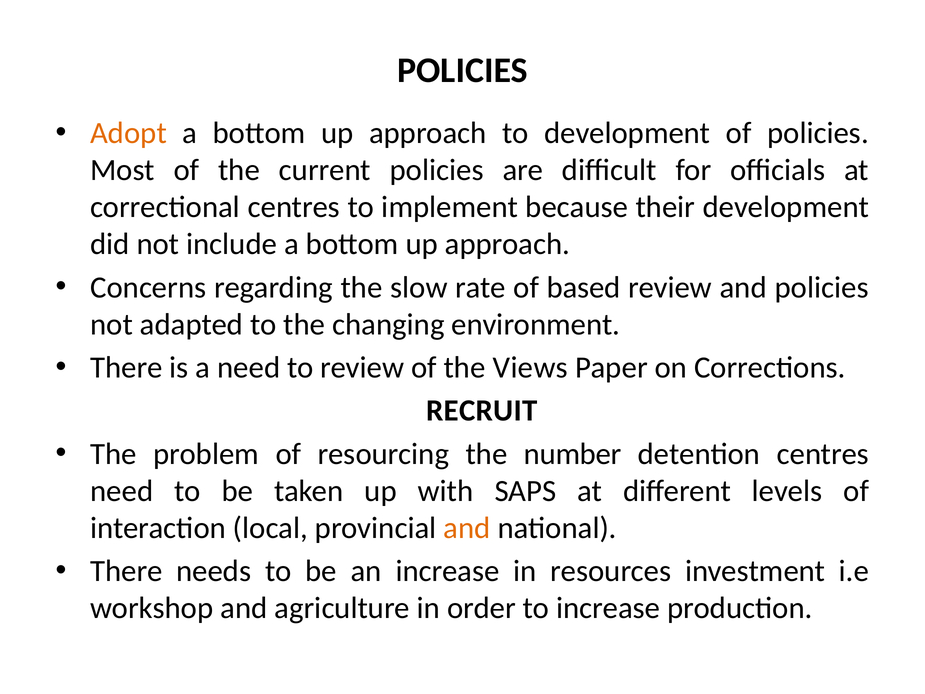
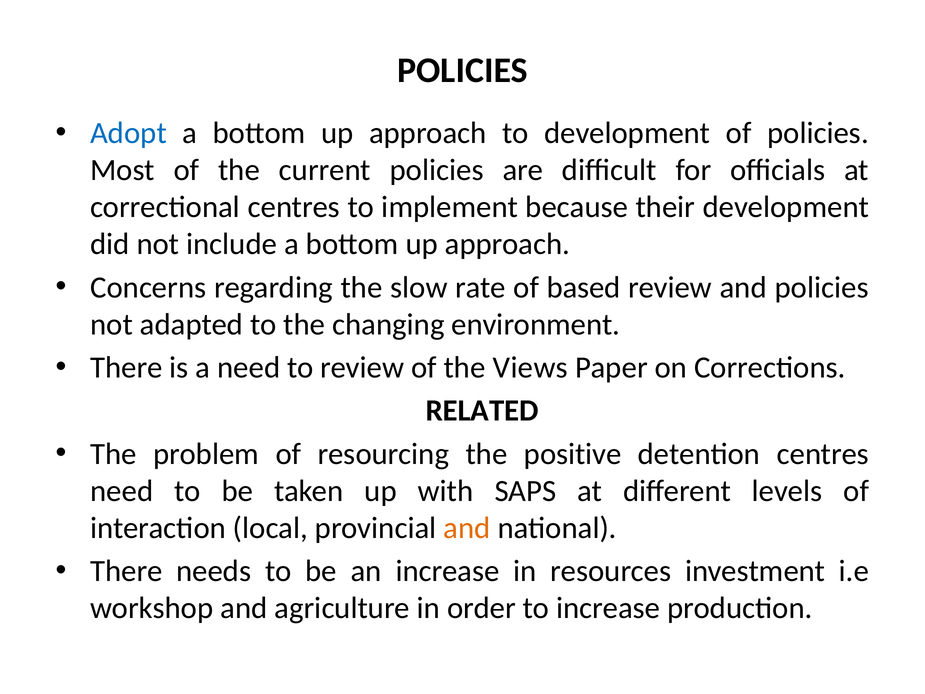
Adopt colour: orange -> blue
RECRUIT: RECRUIT -> RELATED
number: number -> positive
